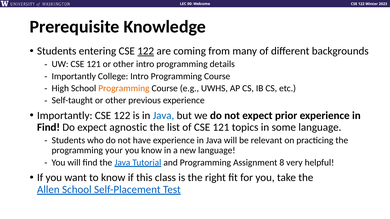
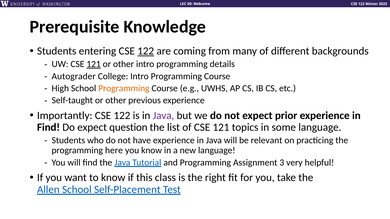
121 at (94, 64) underline: none -> present
Importantly at (74, 76): Importantly -> Autograder
Java at (164, 116) colour: blue -> purple
agnostic: agnostic -> question
your: your -> here
8: 8 -> 3
